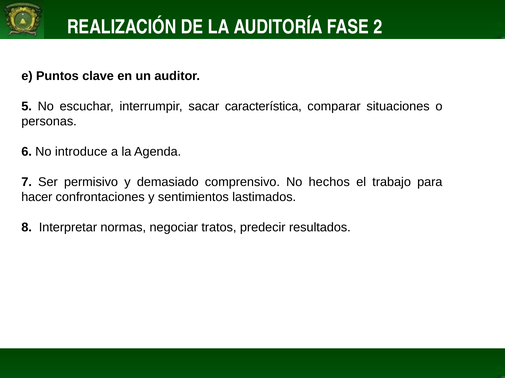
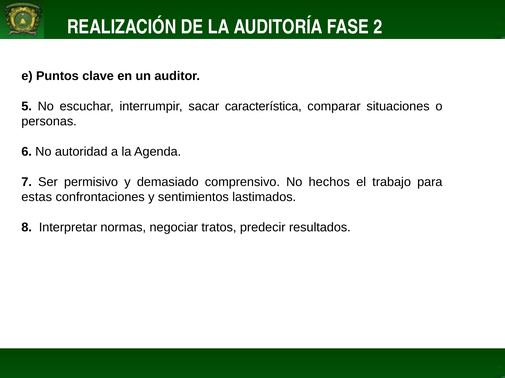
introduce: introduce -> autoridad
hacer: hacer -> estas
